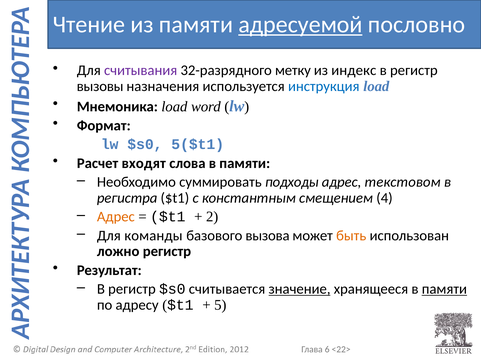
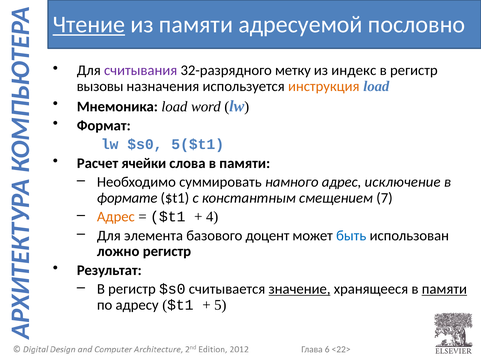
Чтение underline: none -> present
адресуемой underline: present -> none
инструкция colour: blue -> orange
входят: входят -> ячейки
подходы: подходы -> намного
текстовом: текстовом -> исключение
регистра: регистра -> формате
4: 4 -> 7
2: 2 -> 4
команды: команды -> элемента
вызова: вызова -> доцент
быть colour: orange -> blue
